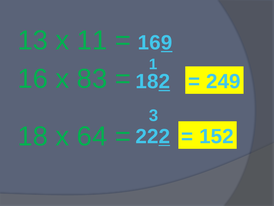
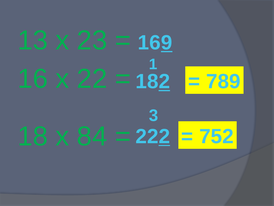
11: 11 -> 23
83: 83 -> 22
249: 249 -> 789
64: 64 -> 84
152: 152 -> 752
